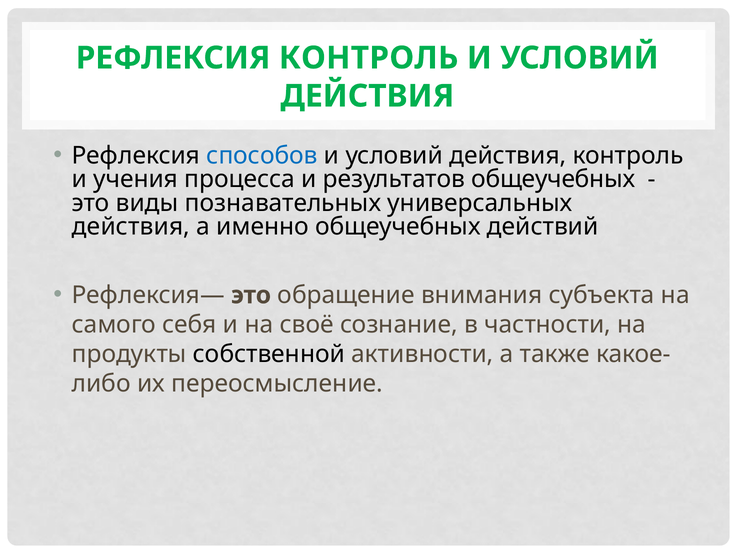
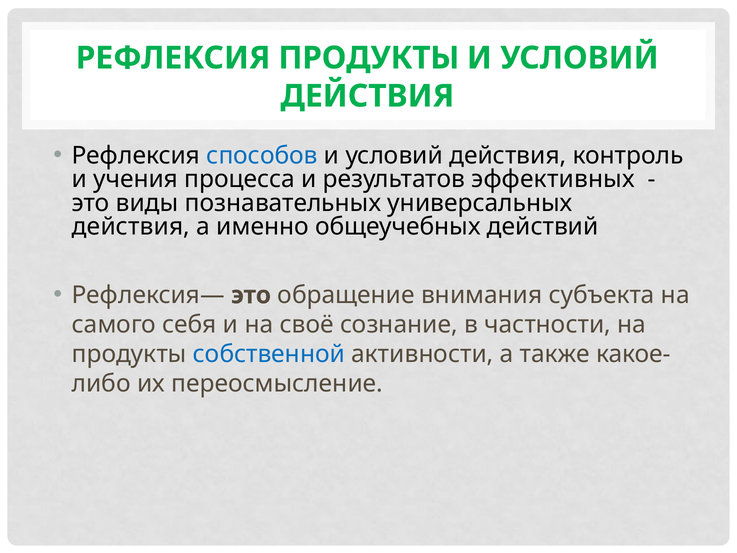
РЕФЛЕКСИЯ КОНТРОЛЬ: КОНТРОЛЬ -> ПРОДУКТЫ
результатов общеучебных: общеучебных -> эффективных
собственной colour: black -> blue
